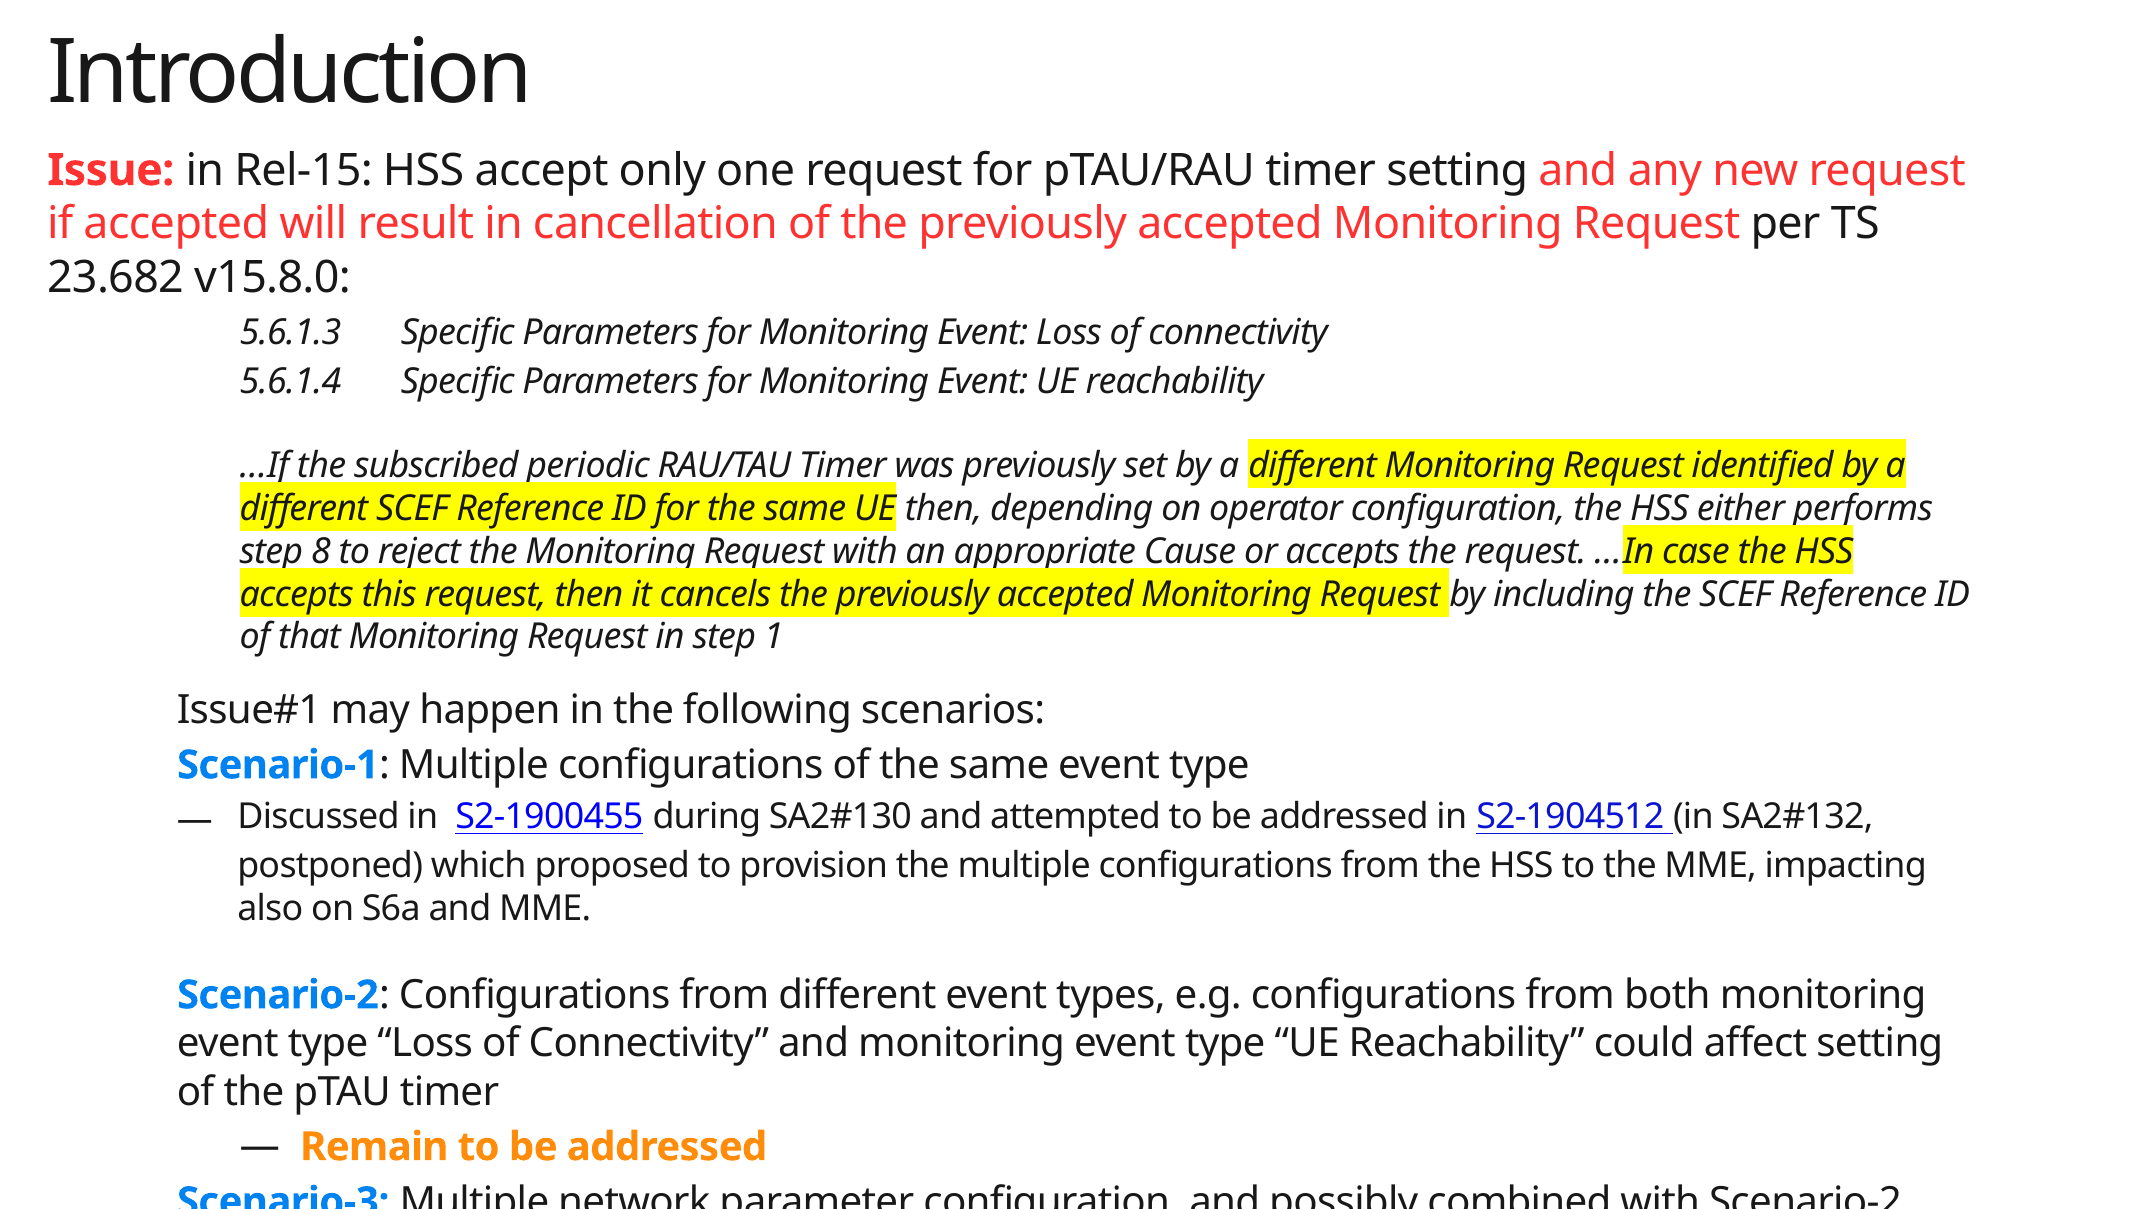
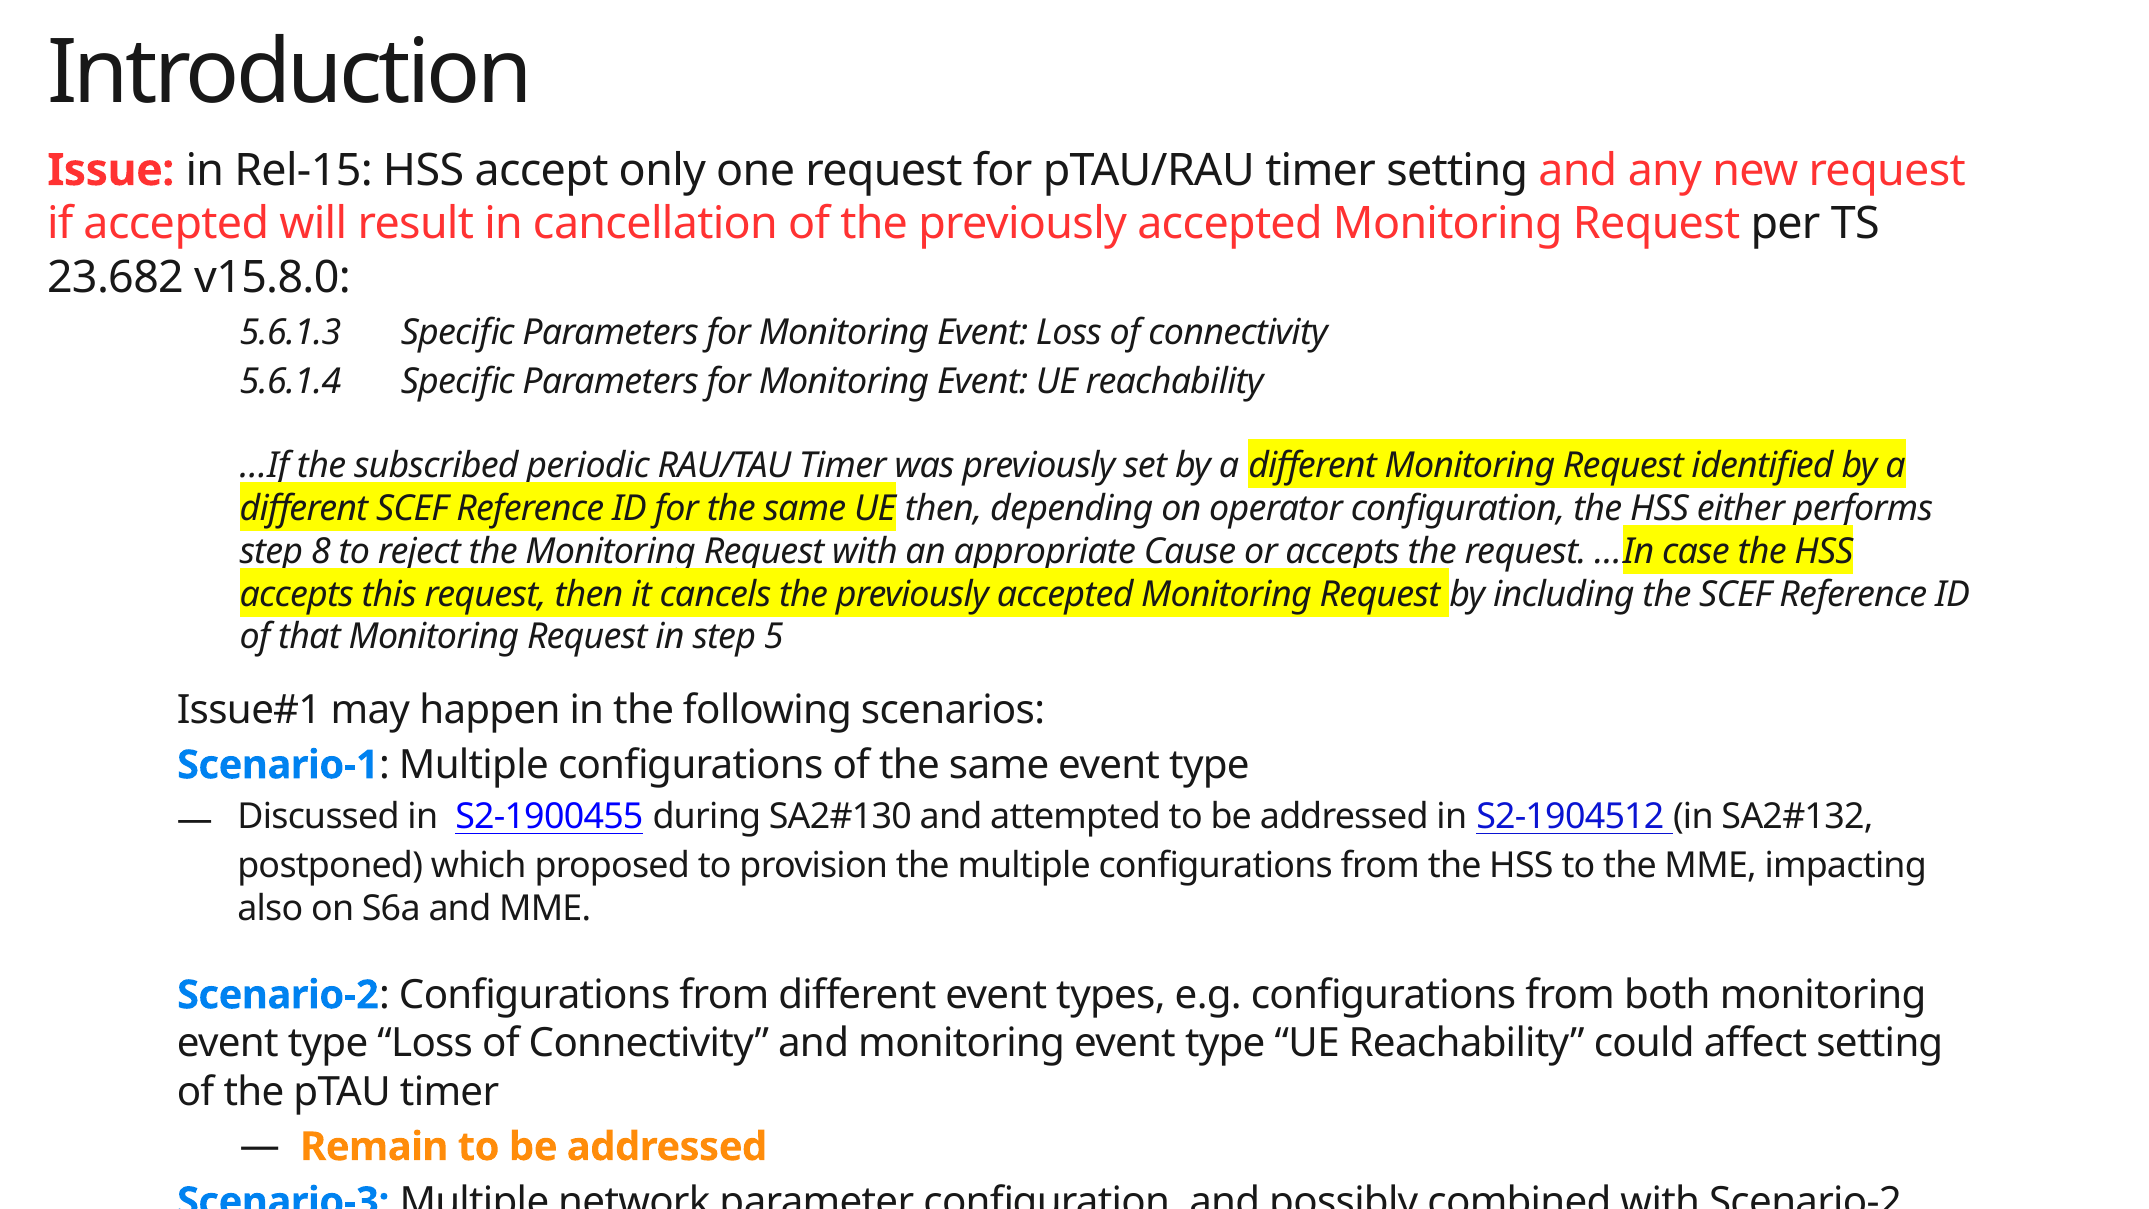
1: 1 -> 5
